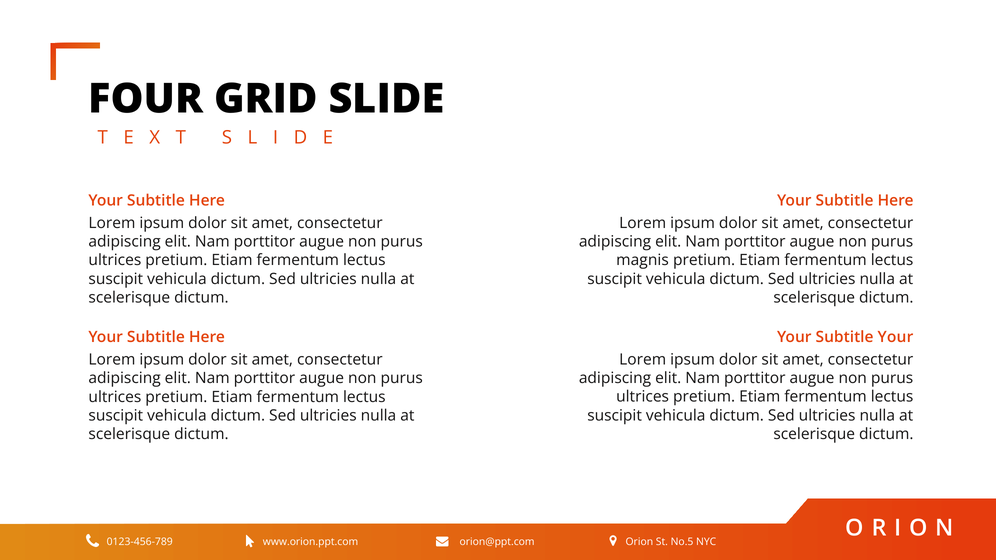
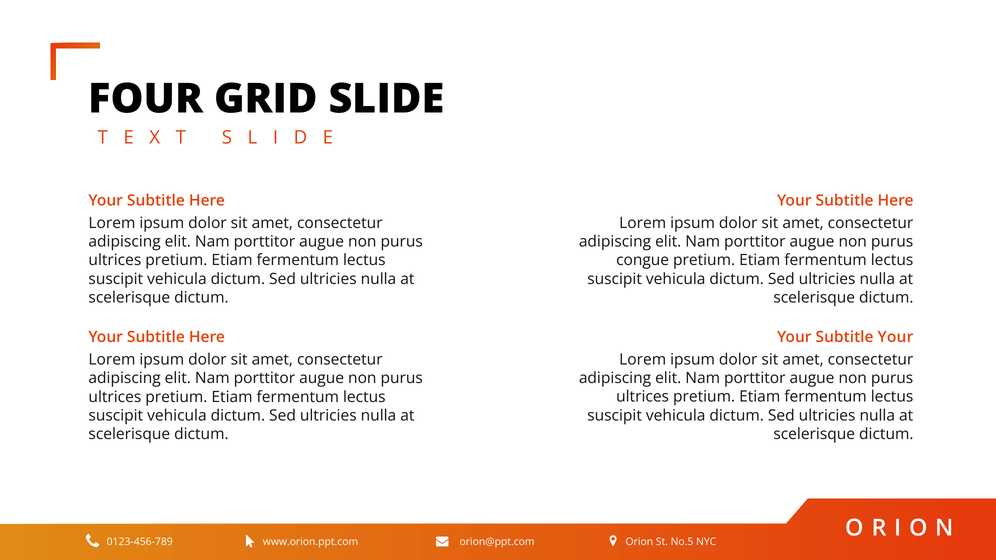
magnis: magnis -> congue
